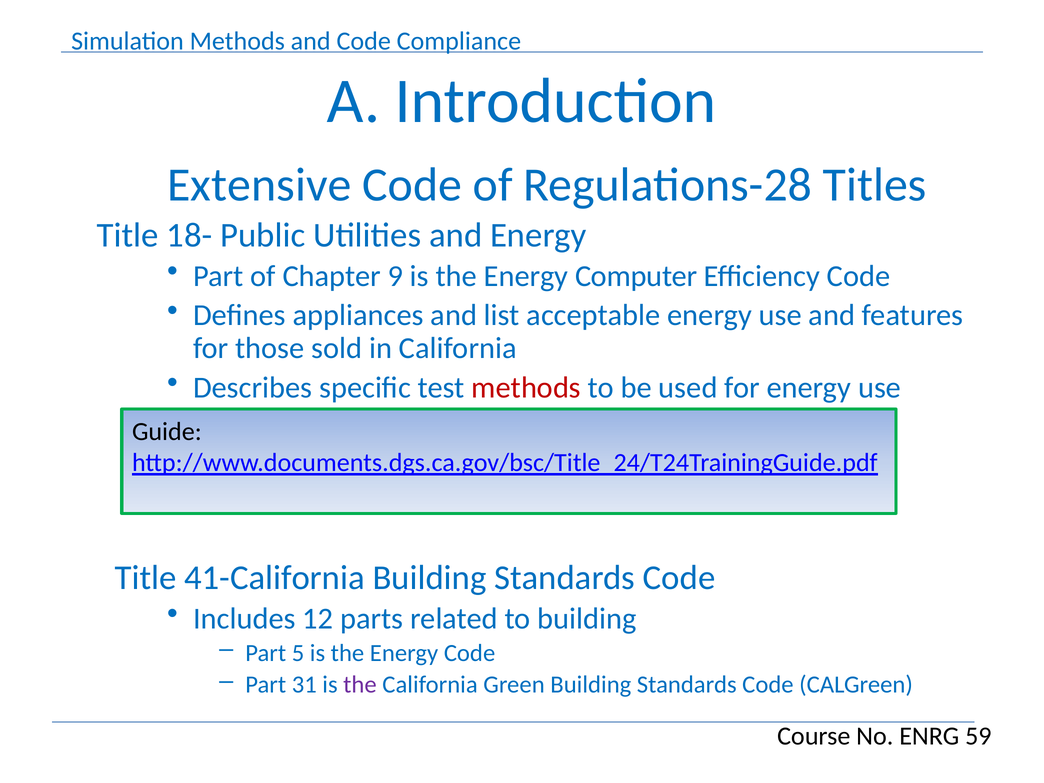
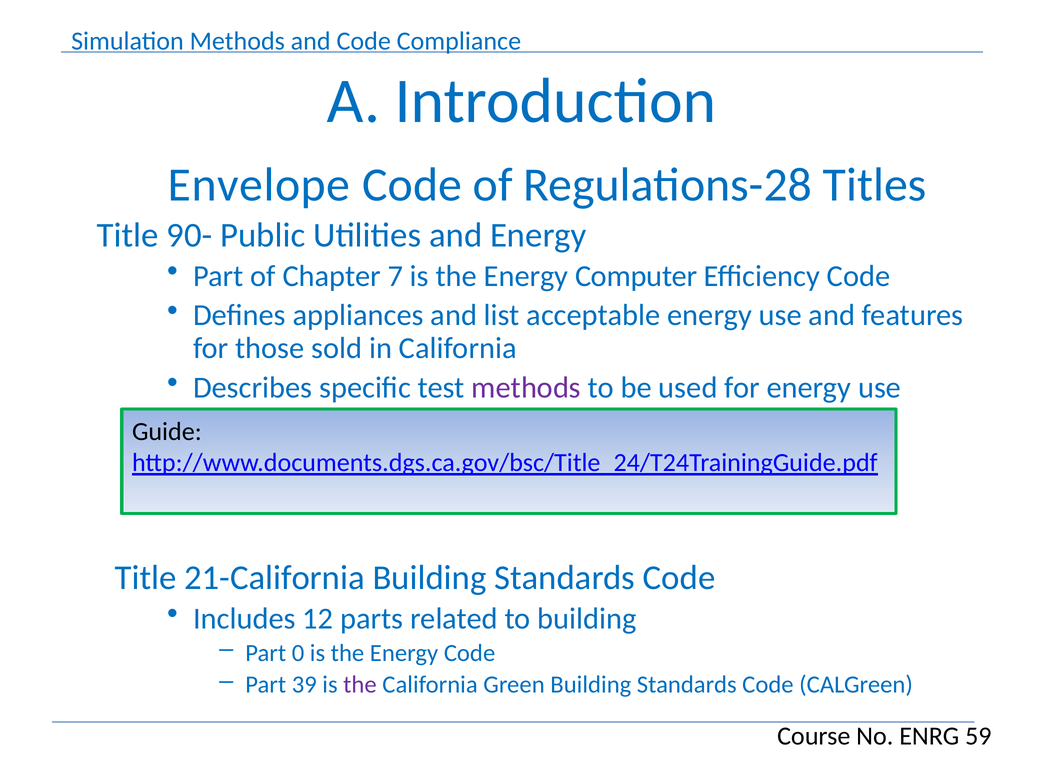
Extensive: Extensive -> Envelope
18-: 18- -> 90-
9: 9 -> 7
methods at (526, 387) colour: red -> purple
41-California: 41-California -> 21-California
5: 5 -> 0
31: 31 -> 39
